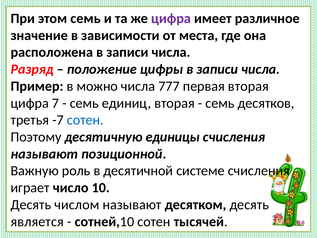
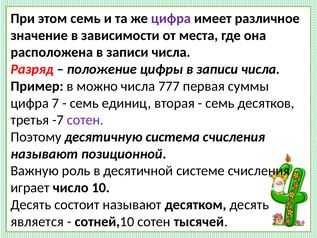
первая вторая: вторая -> суммы
сотен at (85, 120) colour: blue -> purple
единицы: единицы -> система
числом: числом -> состоит
